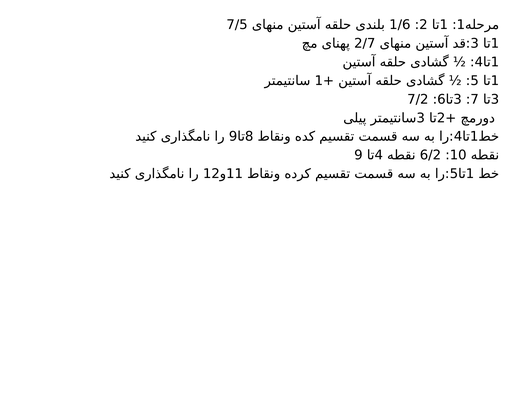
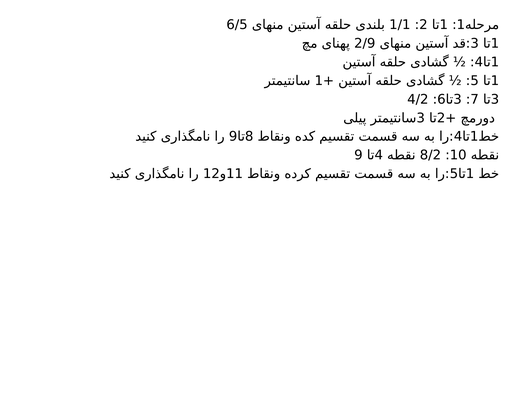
7/5: 7/5 -> 6/5
1/6: 1/6 -> 1/1
2/7: 2/7 -> 2/9
7/2: 7/2 -> 4/2
6/2: 6/2 -> 8/2
